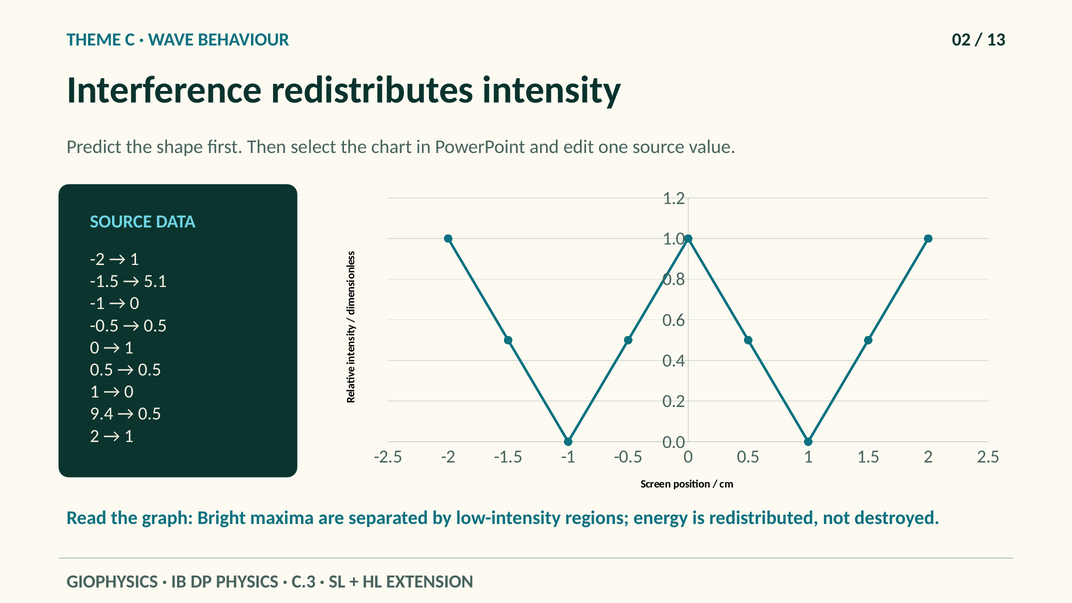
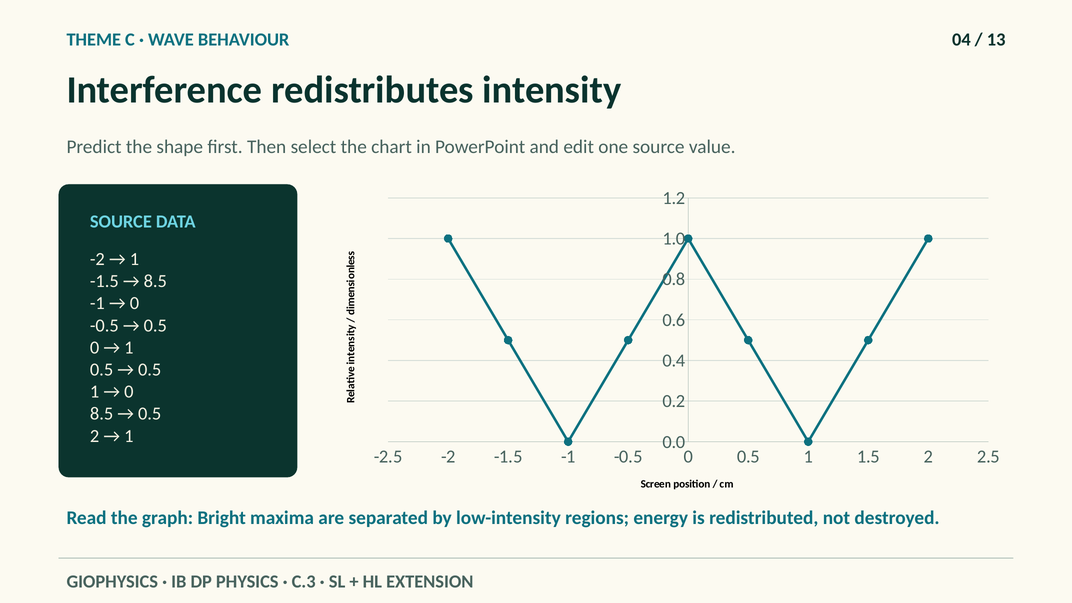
02: 02 -> 04
5.1 at (155, 281): 5.1 -> 8.5
9.4 at (102, 414): 9.4 -> 8.5
